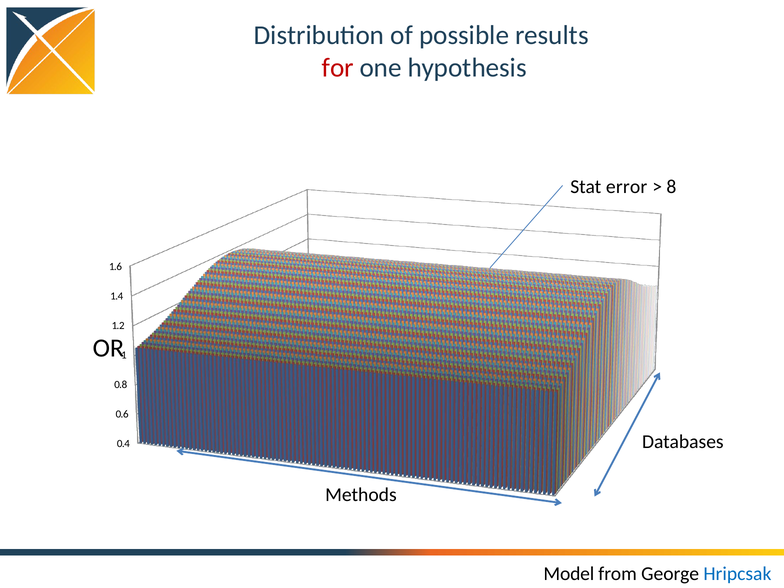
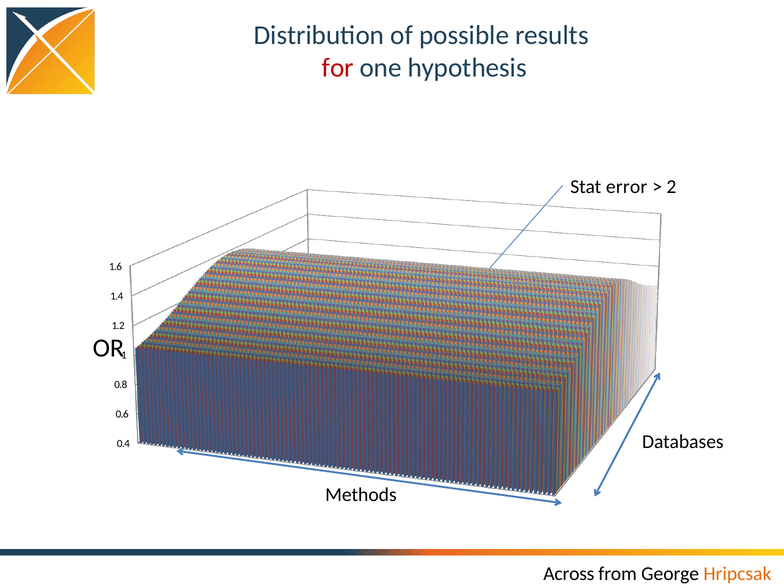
8: 8 -> 2
Model: Model -> Across
Hripcsak colour: blue -> orange
